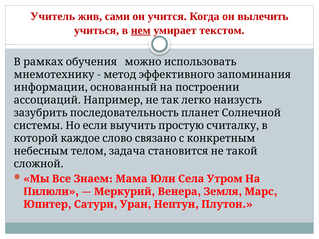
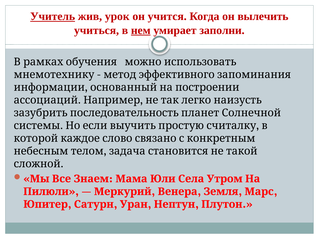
Учитель underline: none -> present
сами: сами -> урок
текстом: текстом -> заполни
